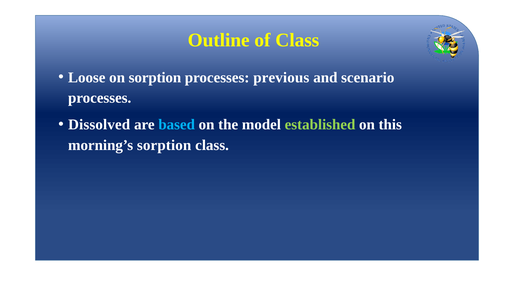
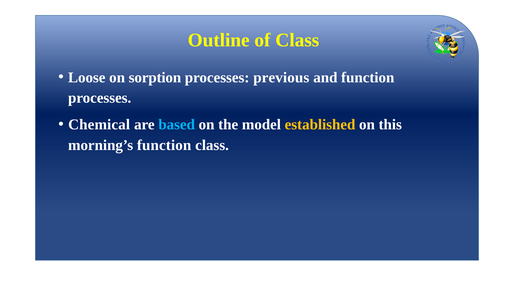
and scenario: scenario -> function
Dissolved: Dissolved -> Chemical
established colour: light green -> yellow
morning’s sorption: sorption -> function
